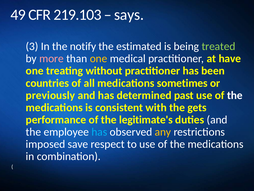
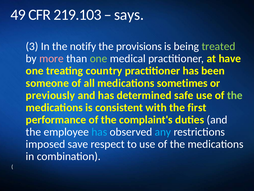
estimated: estimated -> provisions
one at (99, 58) colour: yellow -> light green
without: without -> country
countries: countries -> someone
past: past -> safe
the at (235, 95) colour: white -> light green
gets: gets -> first
legitimate's: legitimate's -> complaint's
any colour: yellow -> light blue
